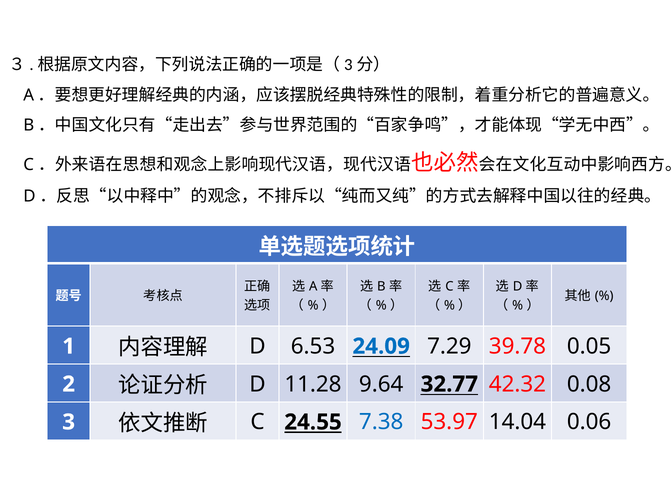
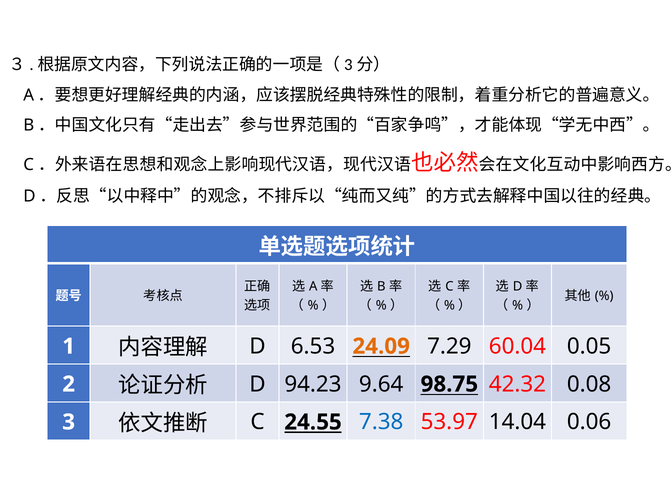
24.09 colour: blue -> orange
39.78: 39.78 -> 60.04
11.28: 11.28 -> 94.23
32.77: 32.77 -> 98.75
